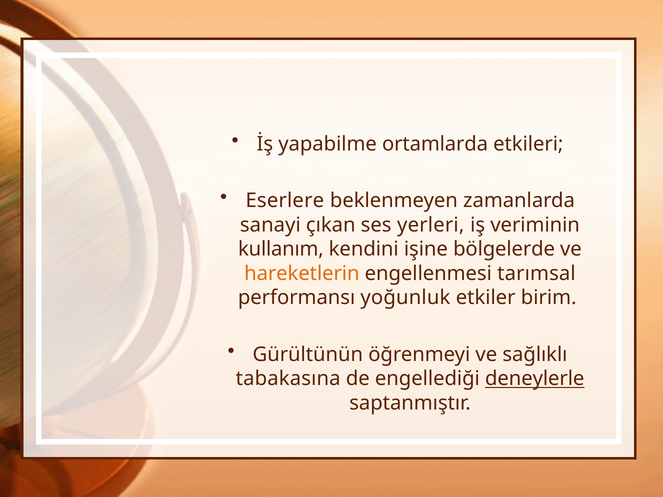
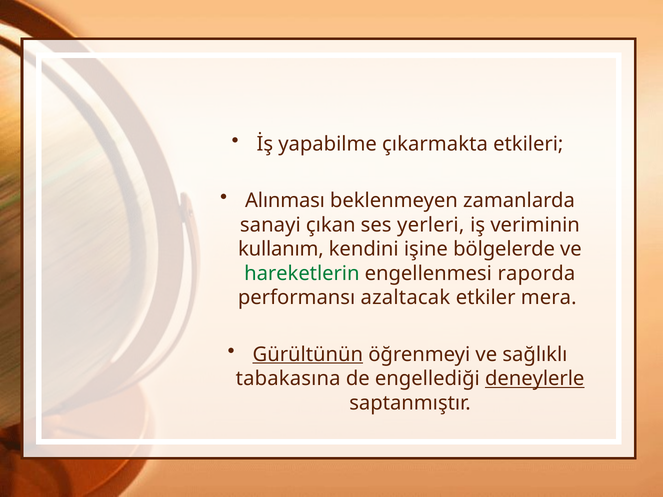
ortamlarda: ortamlarda -> çıkarmakta
Eserlere: Eserlere -> Alınması
hareketlerin colour: orange -> green
tarımsal: tarımsal -> raporda
yoğunluk: yoğunluk -> azaltacak
birim: birim -> mera
Gürültünün underline: none -> present
